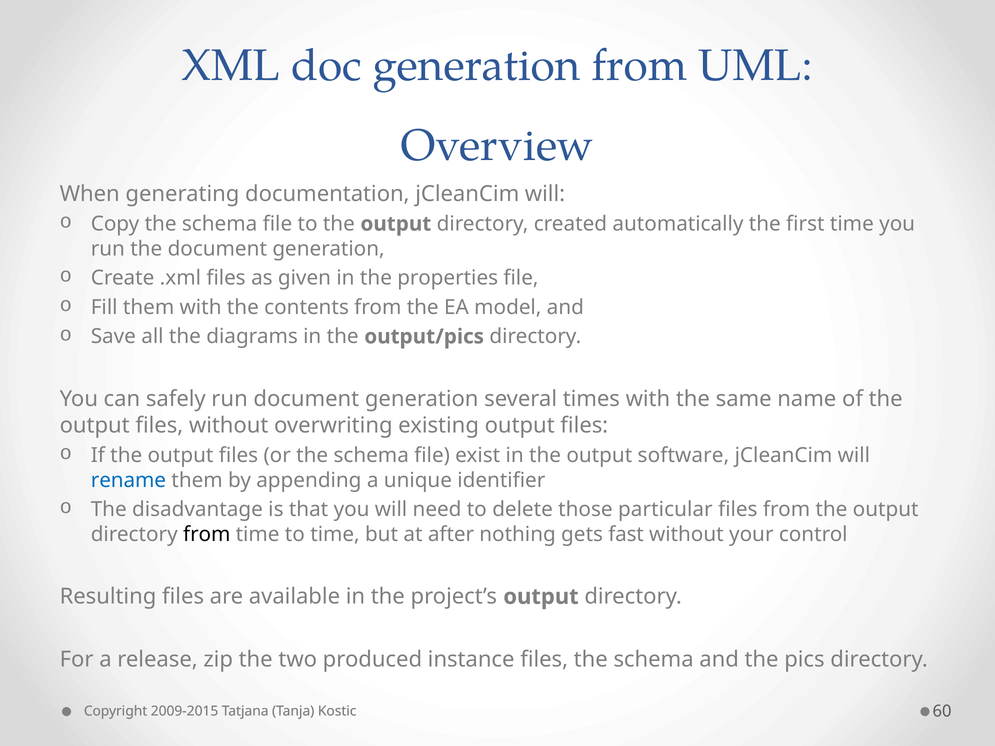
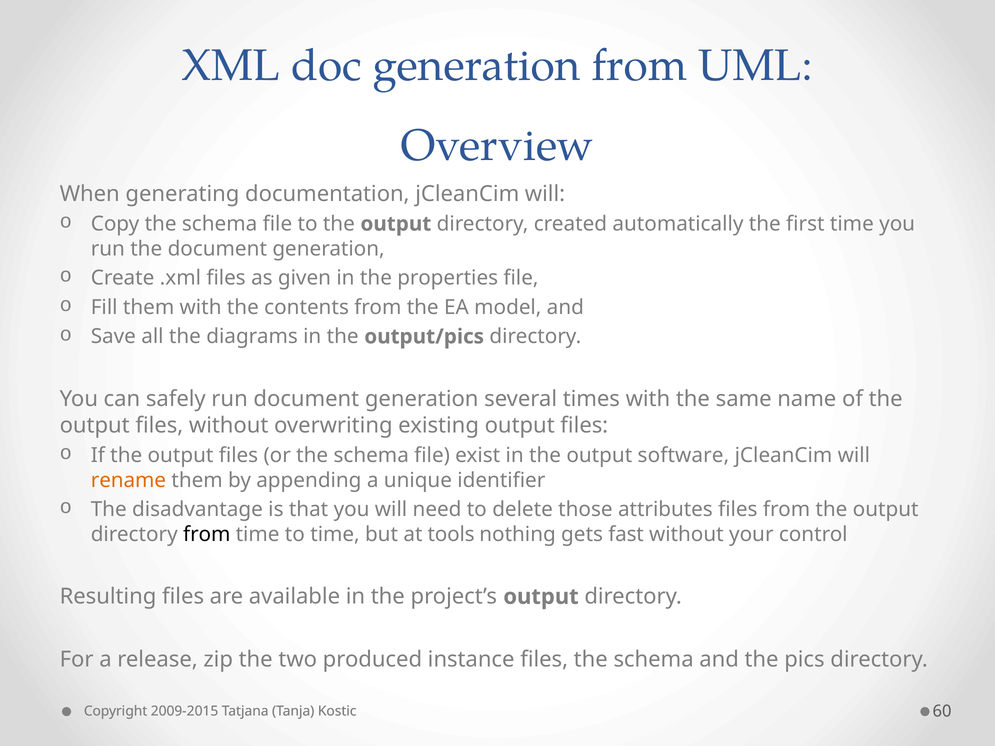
rename colour: blue -> orange
particular: particular -> attributes
after: after -> tools
